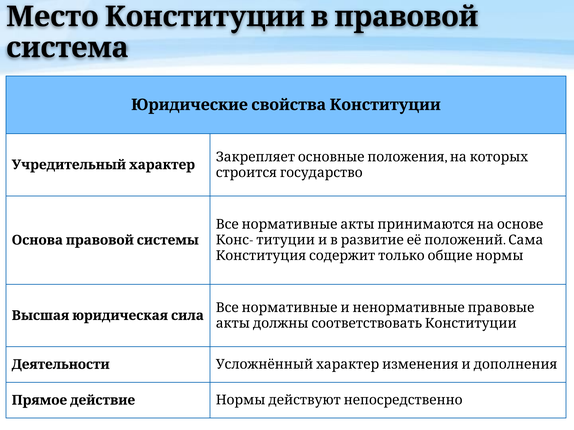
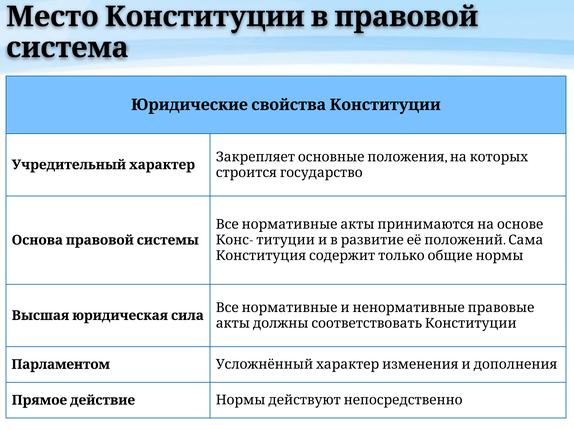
Деятельности: Деятельности -> Парламентом
